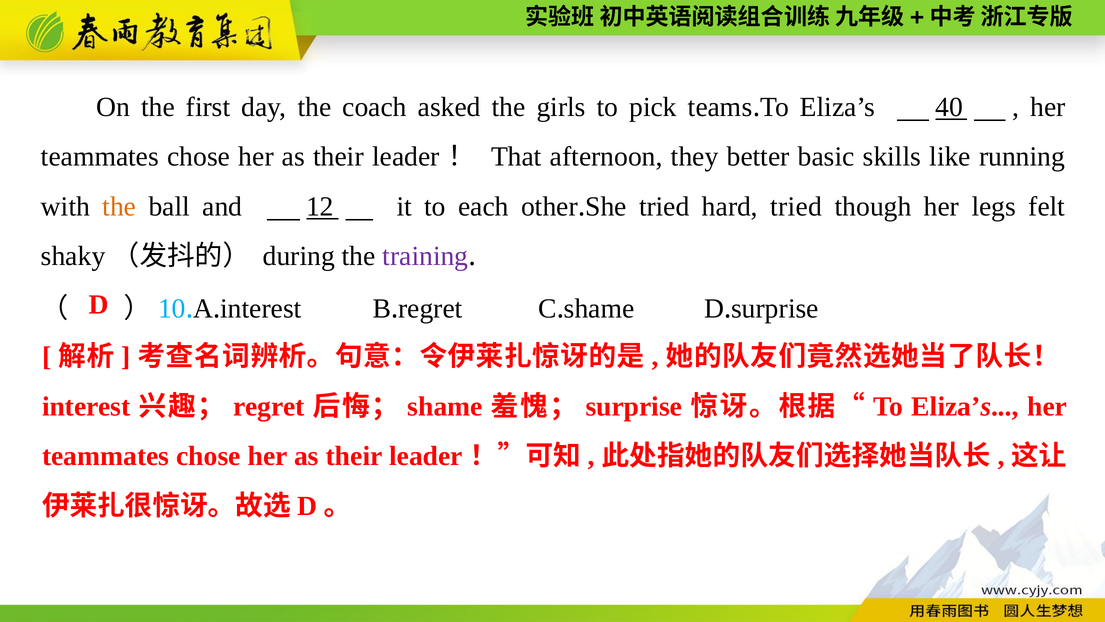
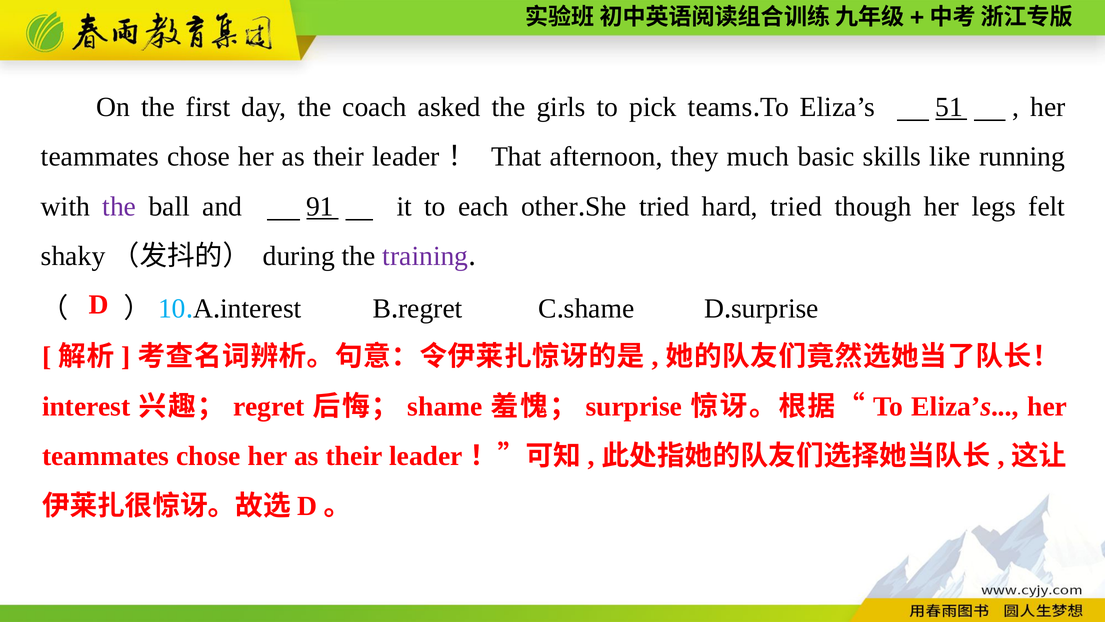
40: 40 -> 51
better: better -> much
the at (119, 206) colour: orange -> purple
12: 12 -> 91
